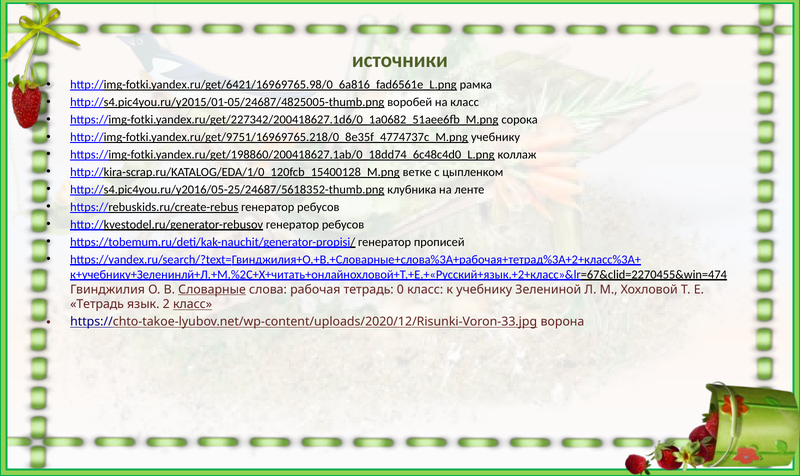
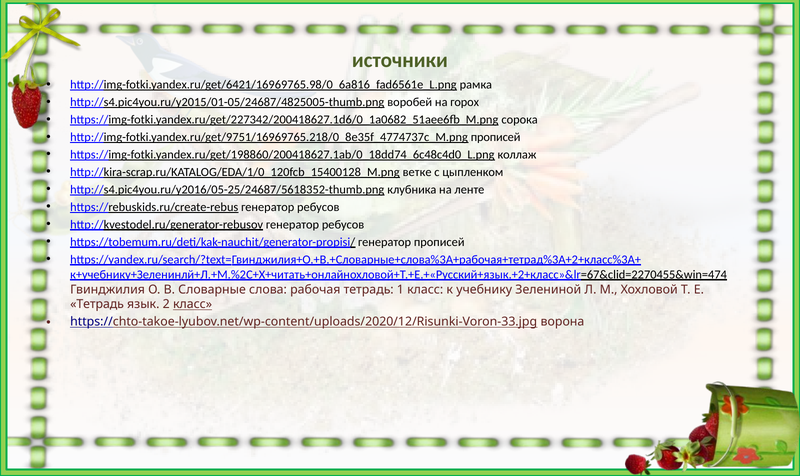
на класс: класс -> горох
http://img-fotki.yandex.ru/get/9751/16969765.218/0_8e35f_4774737c_M.png учебнику: учебнику -> прописей
Словарные underline: present -> none
0: 0 -> 1
